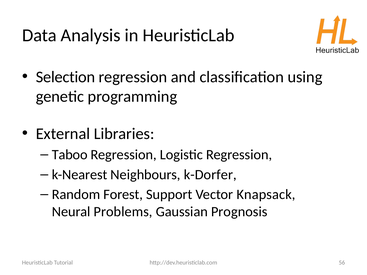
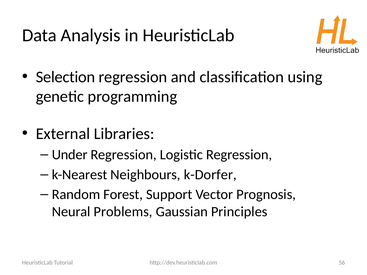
Taboo: Taboo -> Under
Knapsack: Knapsack -> Prognosis
Prognosis: Prognosis -> Principles
